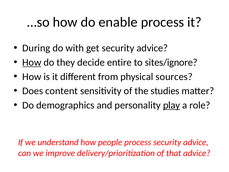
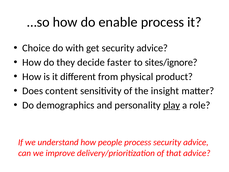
During: During -> Choice
How at (32, 62) underline: present -> none
entire: entire -> faster
sources: sources -> product
studies: studies -> insight
